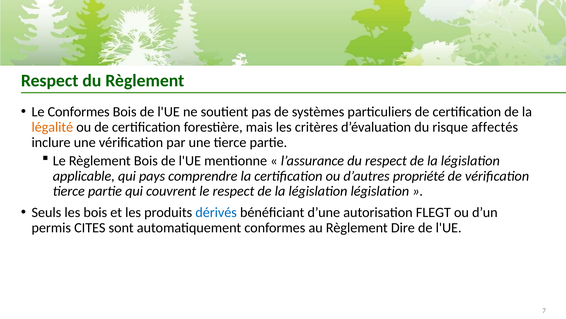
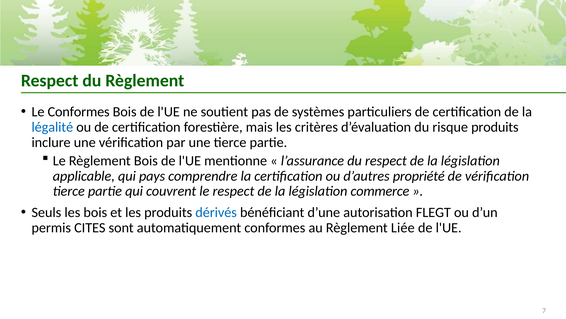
légalité colour: orange -> blue
risque affectés: affectés -> produits
législation législation: législation -> commerce
Dire: Dire -> Liée
